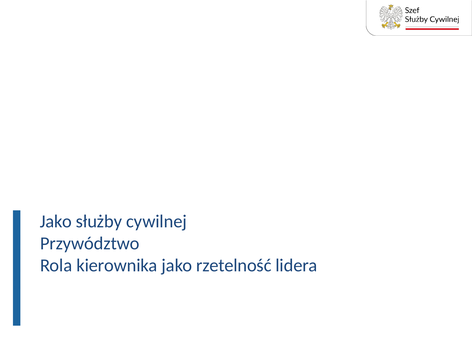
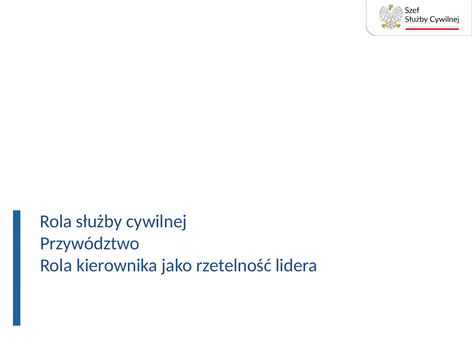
Jako at (56, 221): Jako -> Rola
